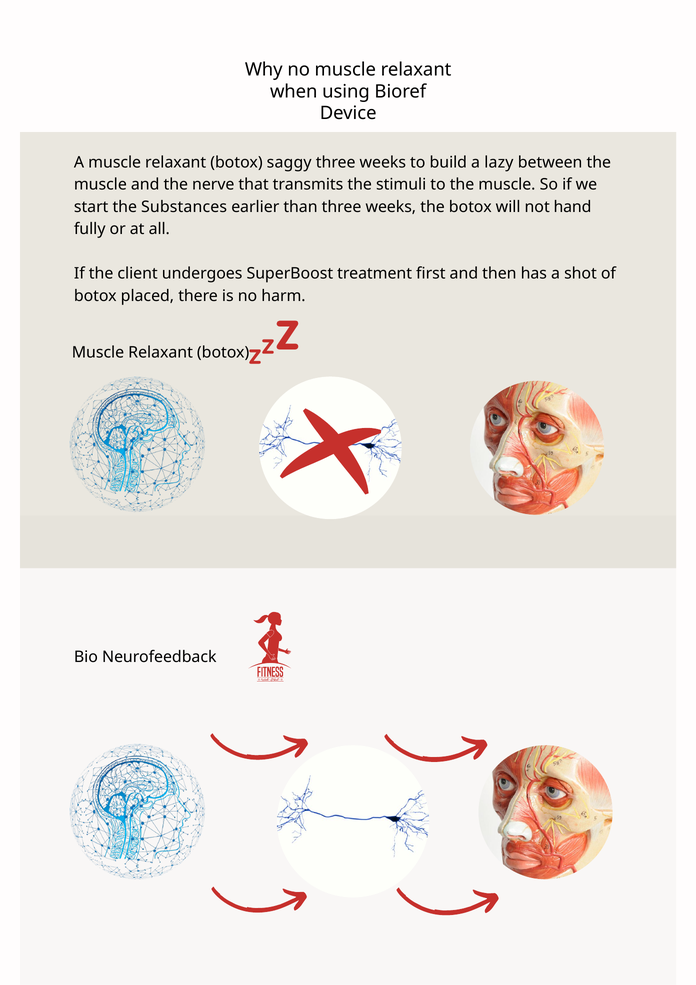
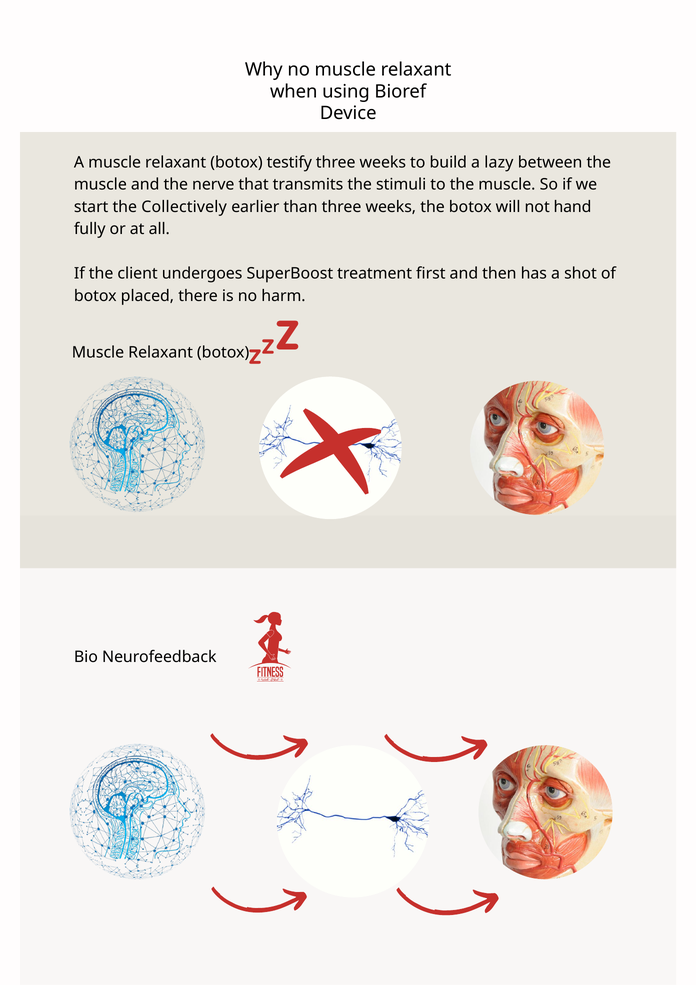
saggy: saggy -> testify
Substances: Substances -> Collectively
